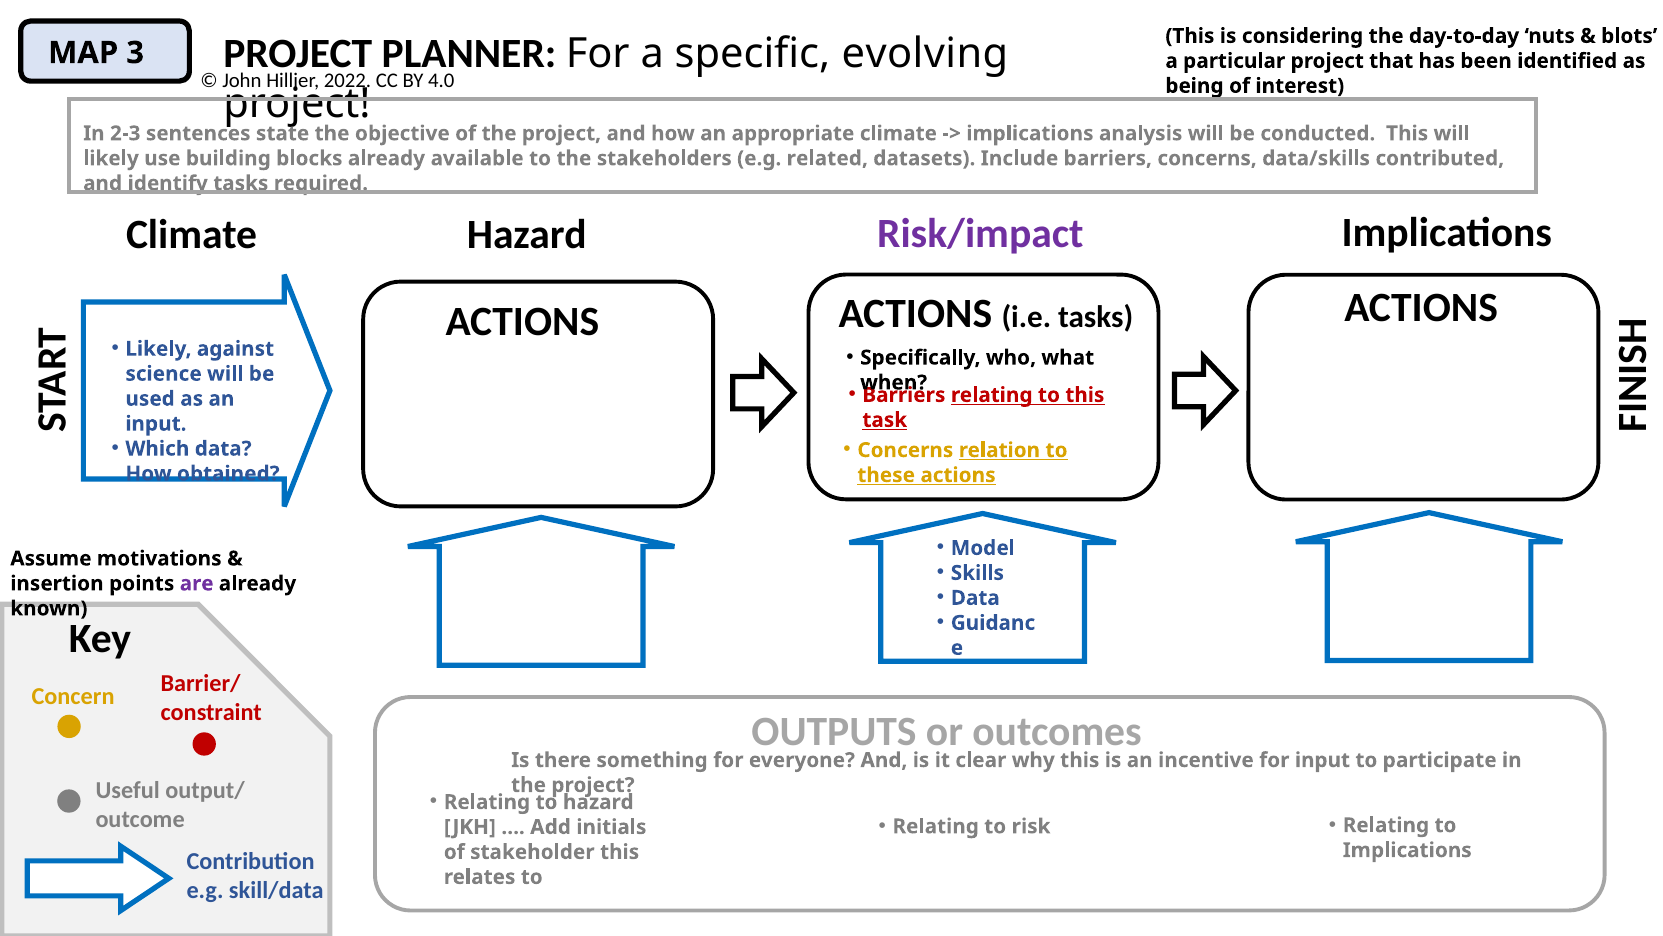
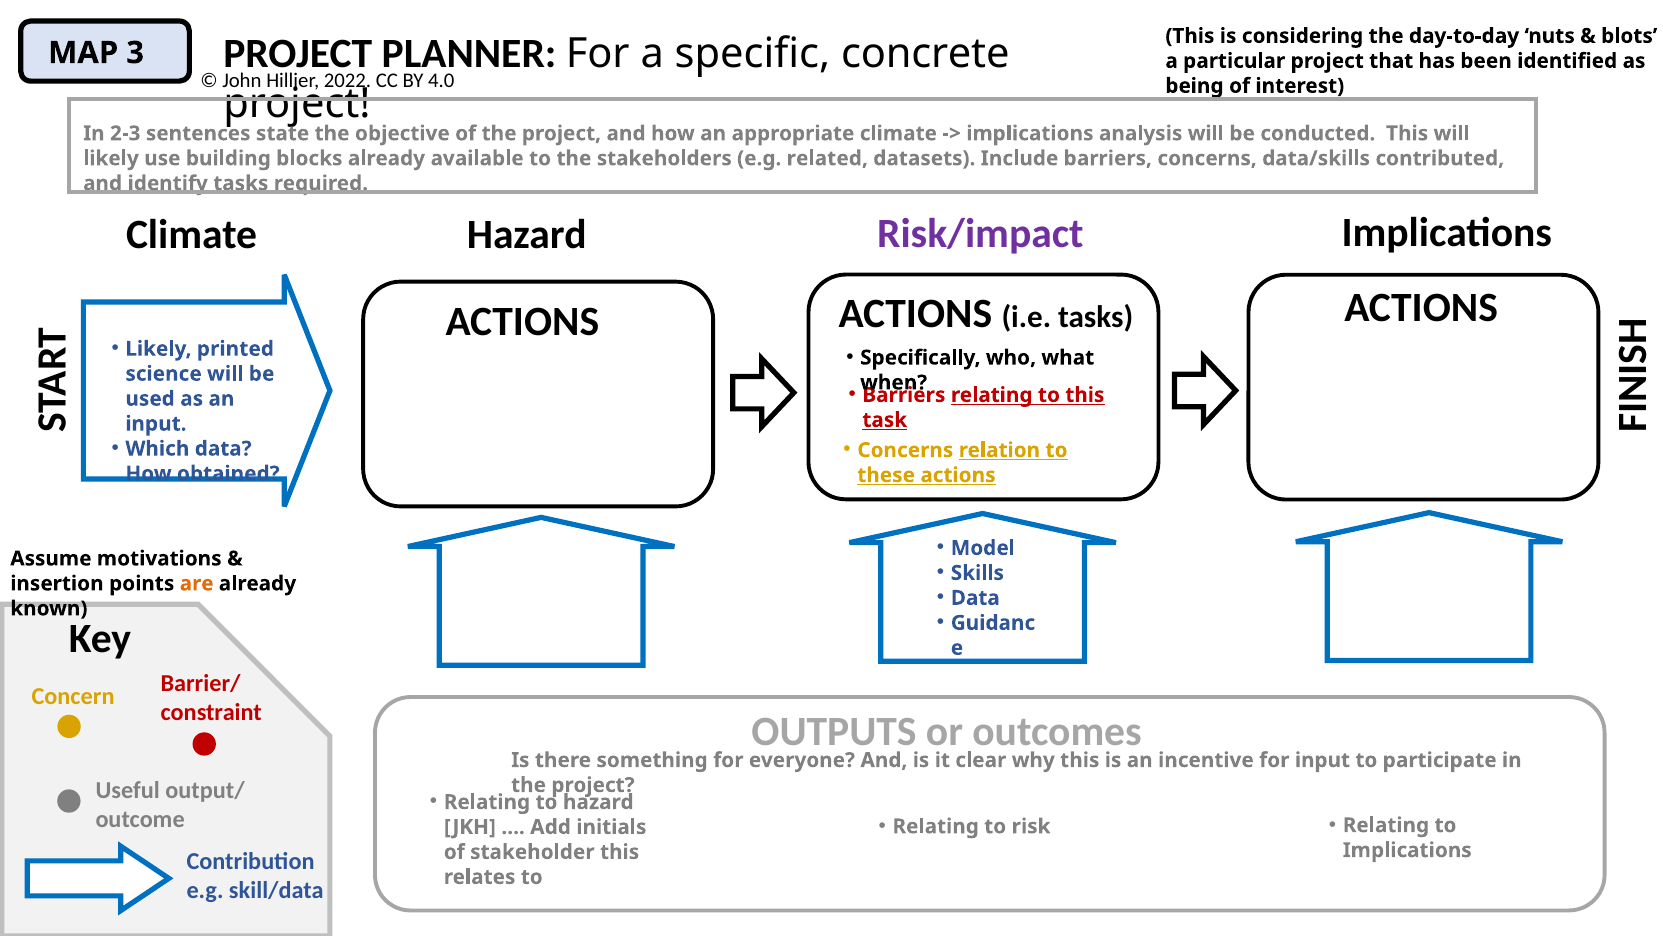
evolving: evolving -> concrete
against: against -> printed
are colour: purple -> orange
